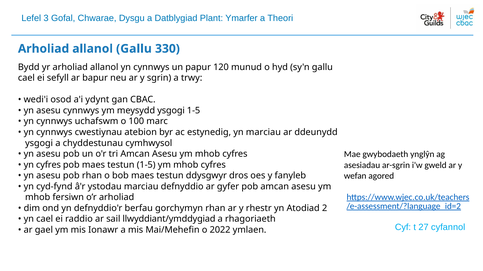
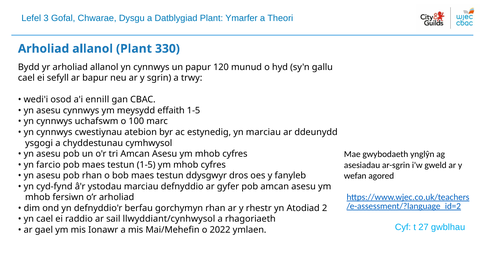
allanol Gallu: Gallu -> Plant
ydynt: ydynt -> ennill
meysydd ysgogi: ysgogi -> effaith
yn cyfres: cyfres -> farcio
llwyddiant/ymddygiad: llwyddiant/ymddygiad -> llwyddiant/cynhwysol
cyfannol: cyfannol -> gwblhau
